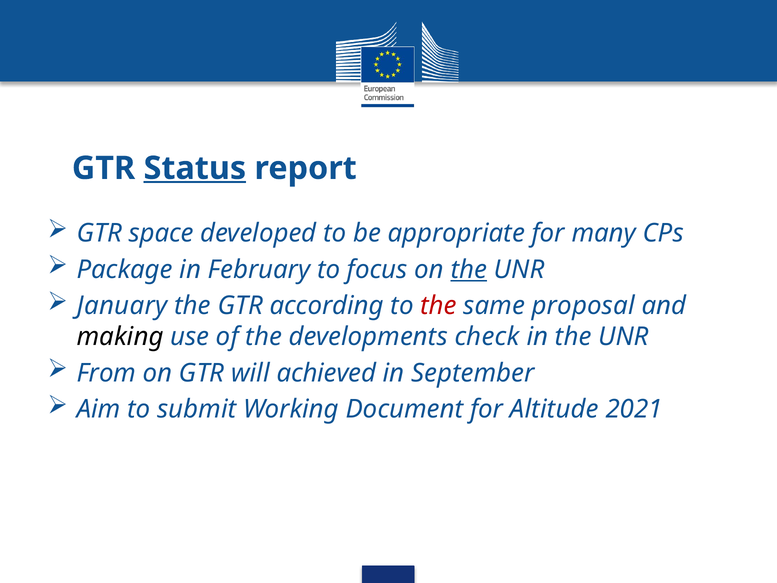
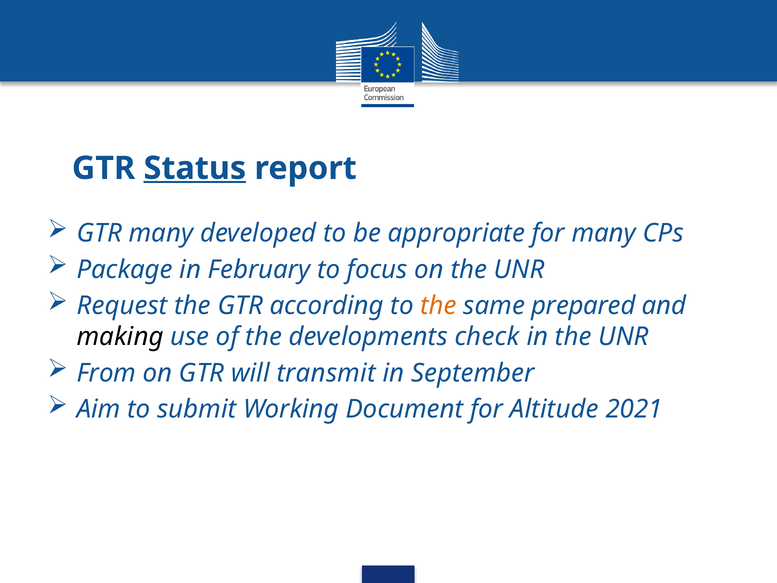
GTR space: space -> many
the at (469, 269) underline: present -> none
January: January -> Request
the at (439, 306) colour: red -> orange
proposal: proposal -> prepared
achieved: achieved -> transmit
